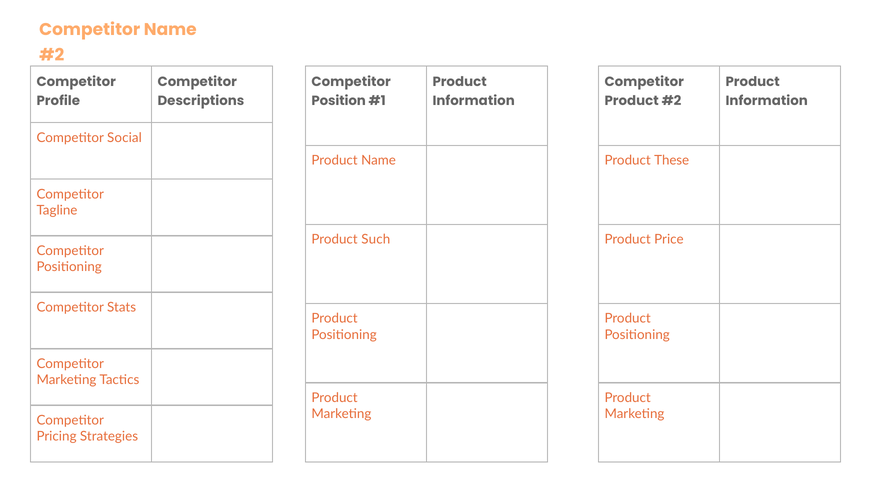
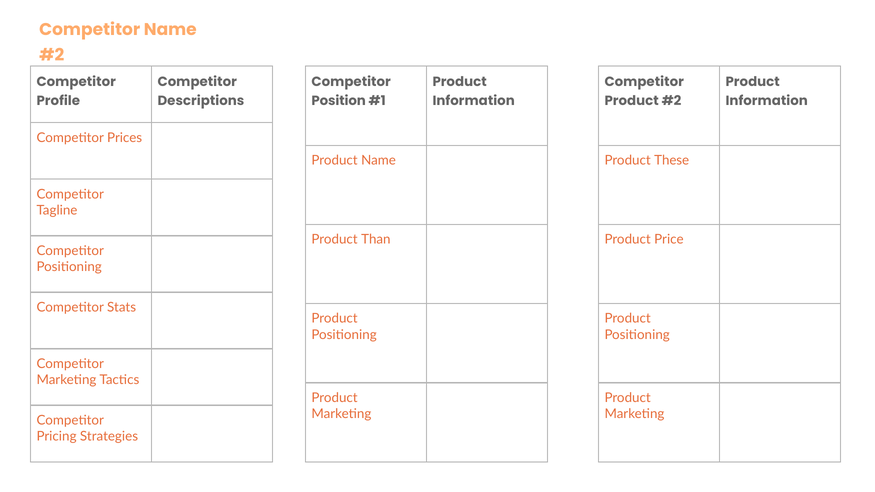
Social: Social -> Prices
Such: Such -> Than
